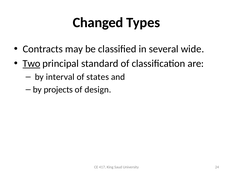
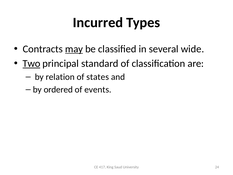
Changed: Changed -> Incurred
may underline: none -> present
interval: interval -> relation
projects: projects -> ordered
design: design -> events
